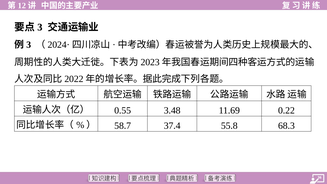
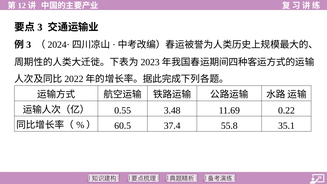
58.7: 58.7 -> 60.5
68.3: 68.3 -> 35.1
